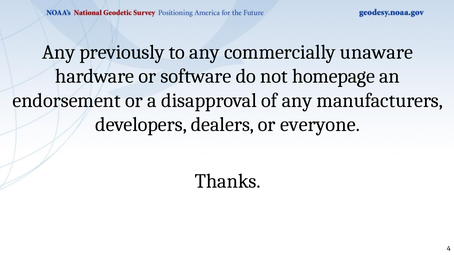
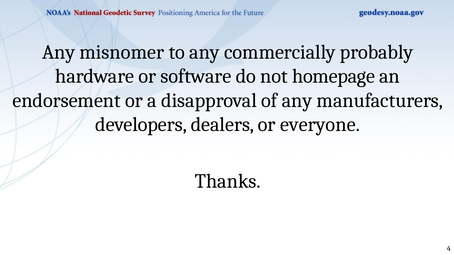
previously: previously -> misnomer
unaware: unaware -> probably
